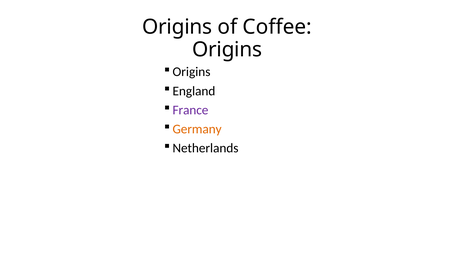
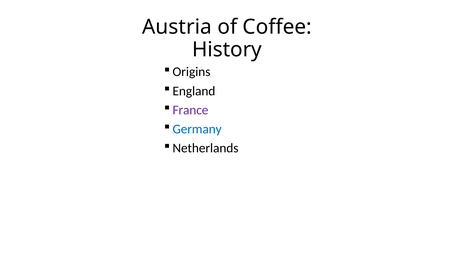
Origins at (177, 27): Origins -> Austria
Origins at (227, 49): Origins -> History
Germany colour: orange -> blue
